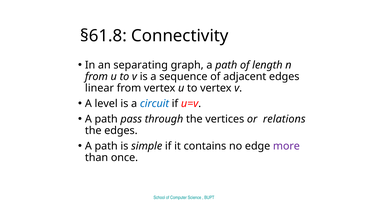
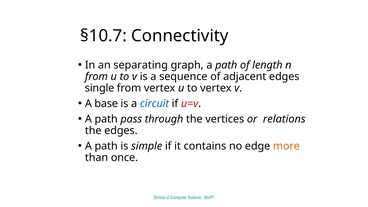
§61.8: §61.8 -> §10.7
linear: linear -> single
level: level -> base
more colour: purple -> orange
